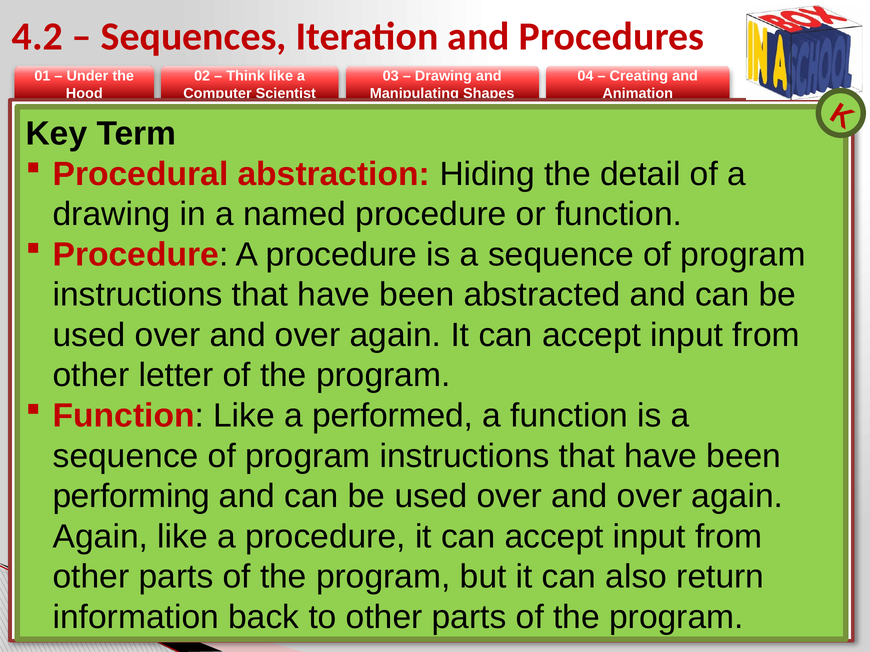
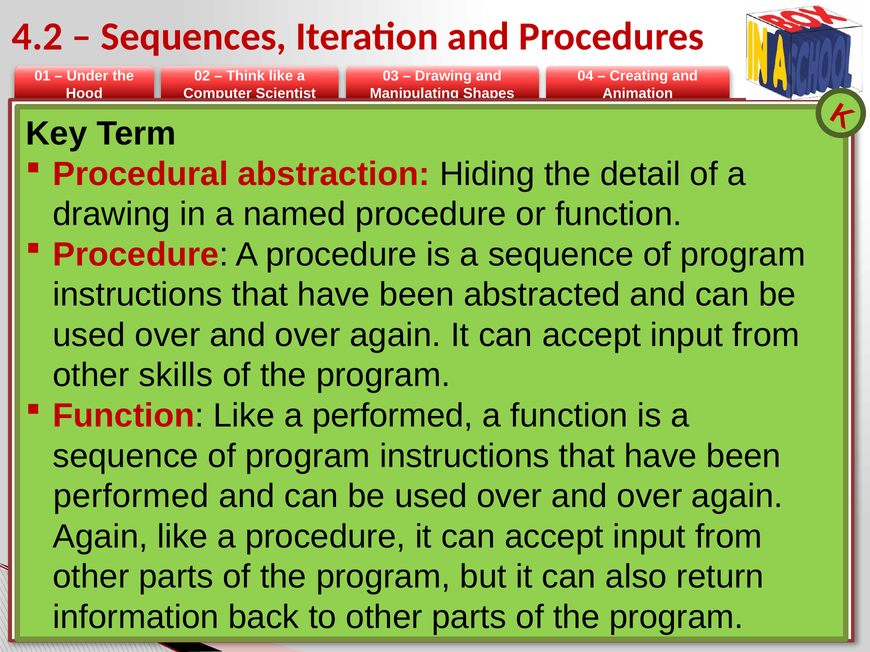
letter: letter -> skills
performing at (131, 497): performing -> performed
